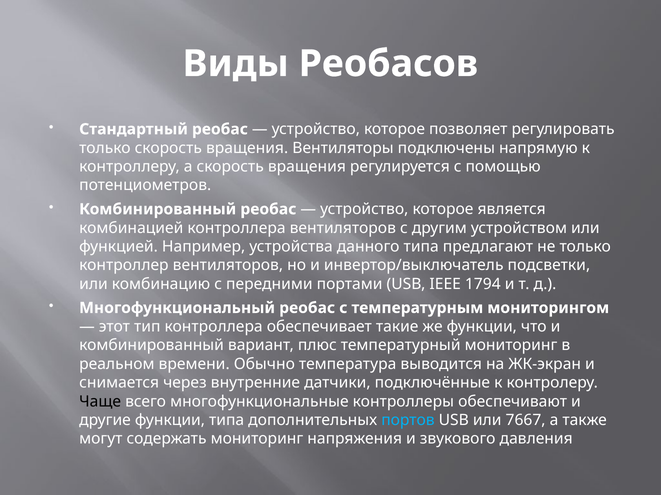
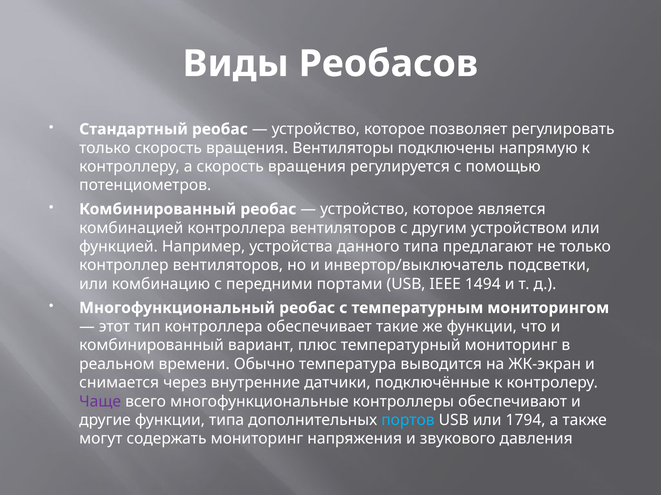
1794: 1794 -> 1494
Чаще colour: black -> purple
7667: 7667 -> 1794
